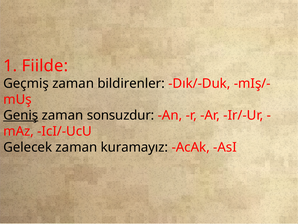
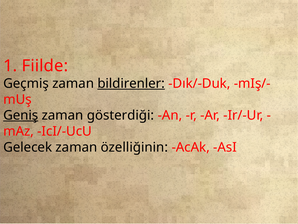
bildirenler underline: none -> present
sonsuzdur: sonsuzdur -> gösterdiği
kuramayız: kuramayız -> özelliğinin
